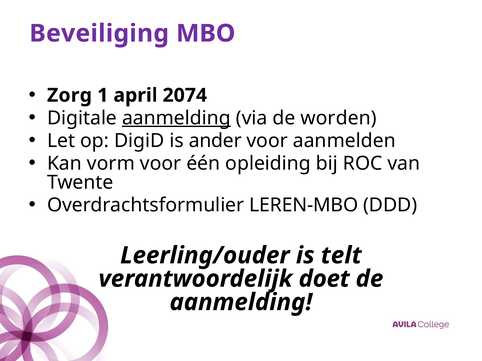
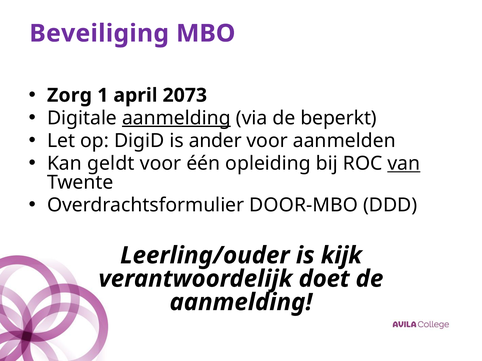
2074: 2074 -> 2073
worden: worden -> beperkt
vorm: vorm -> geldt
van underline: none -> present
LEREN-MBO: LEREN-MBO -> DOOR-MBO
telt: telt -> kijk
